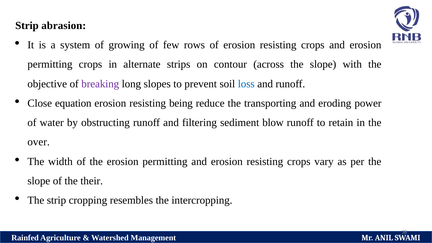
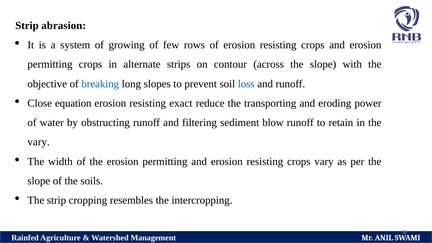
breaking colour: purple -> blue
being: being -> exact
over at (39, 142): over -> vary
their: their -> soils
